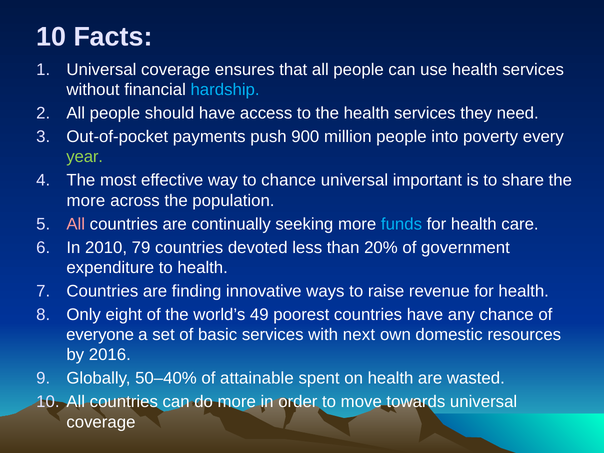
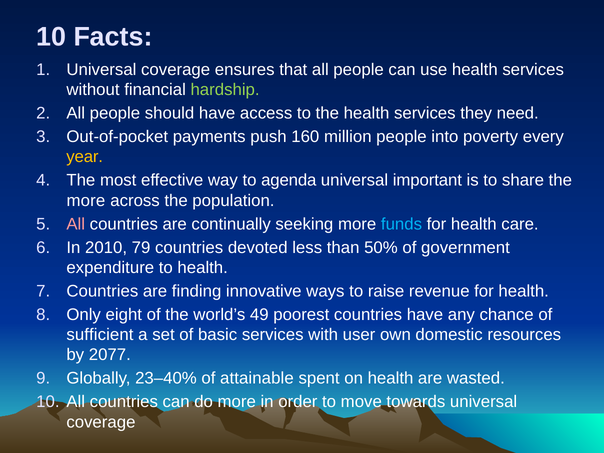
hardship colour: light blue -> light green
900: 900 -> 160
year colour: light green -> yellow
to chance: chance -> agenda
20%: 20% -> 50%
everyone: everyone -> sufficient
next: next -> user
2016: 2016 -> 2077
50–40%: 50–40% -> 23–40%
